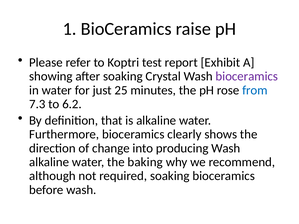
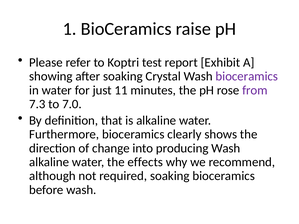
25: 25 -> 11
from colour: blue -> purple
6.2: 6.2 -> 7.0
baking: baking -> effects
